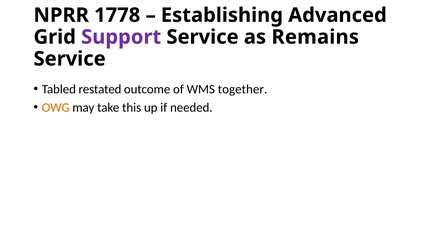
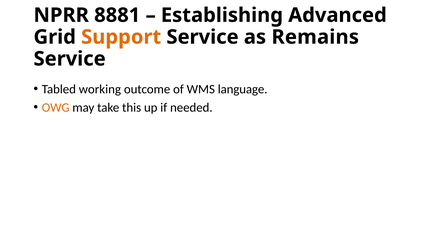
1778: 1778 -> 8881
Support colour: purple -> orange
restated: restated -> working
together: together -> language
